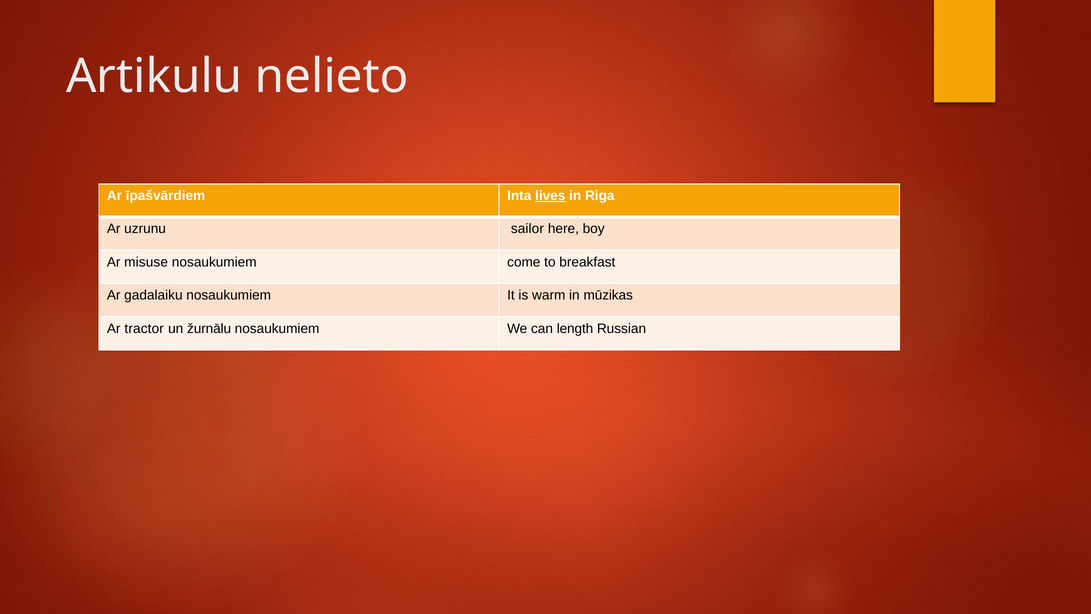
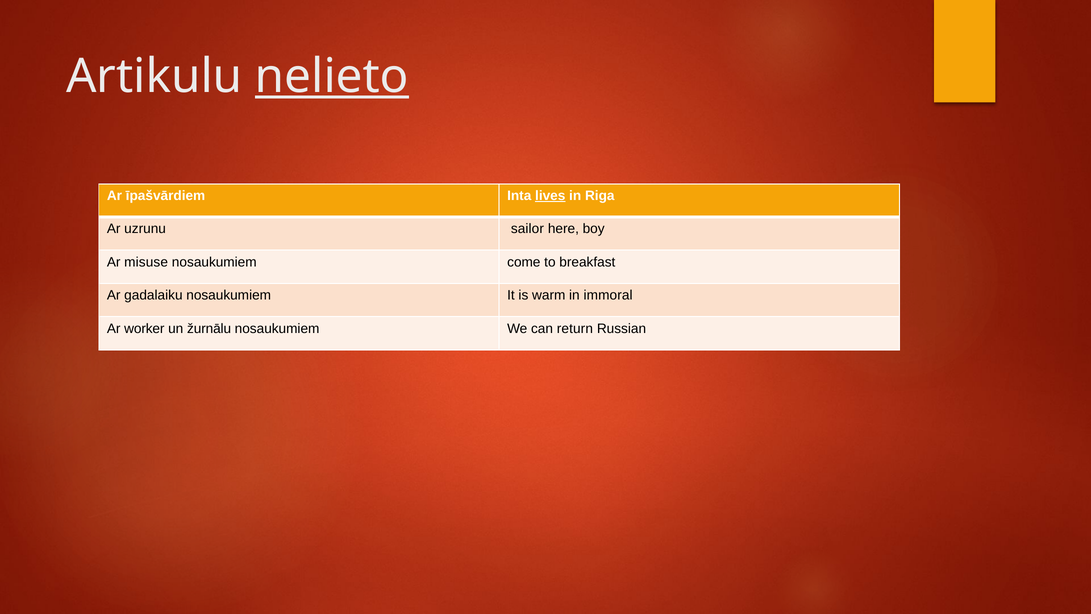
nelieto underline: none -> present
mūzikas: mūzikas -> immoral
tractor: tractor -> worker
length: length -> return
